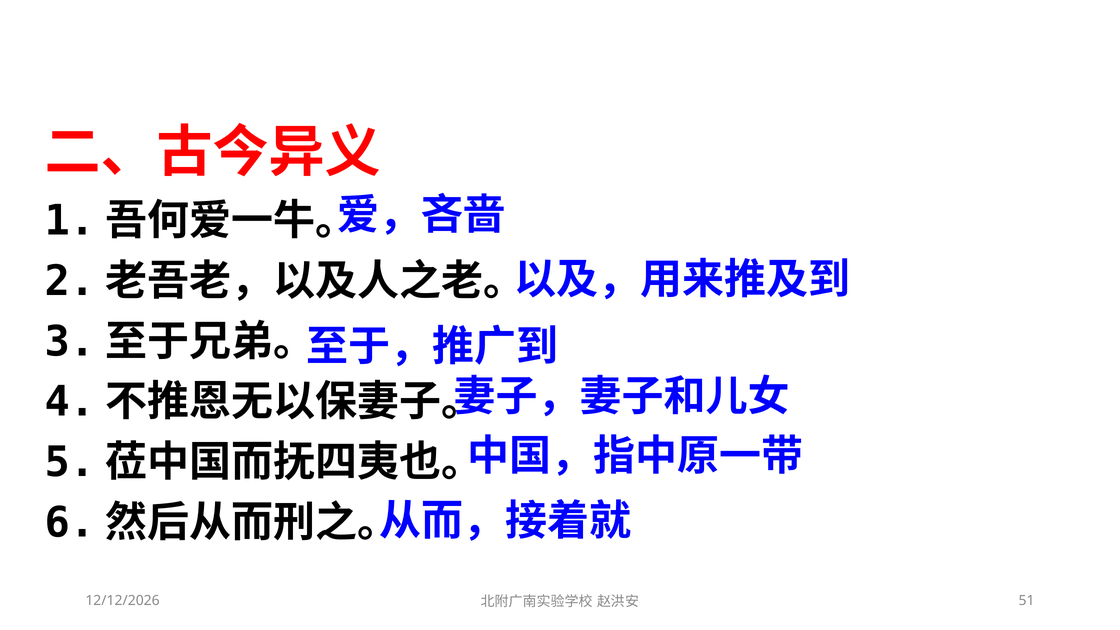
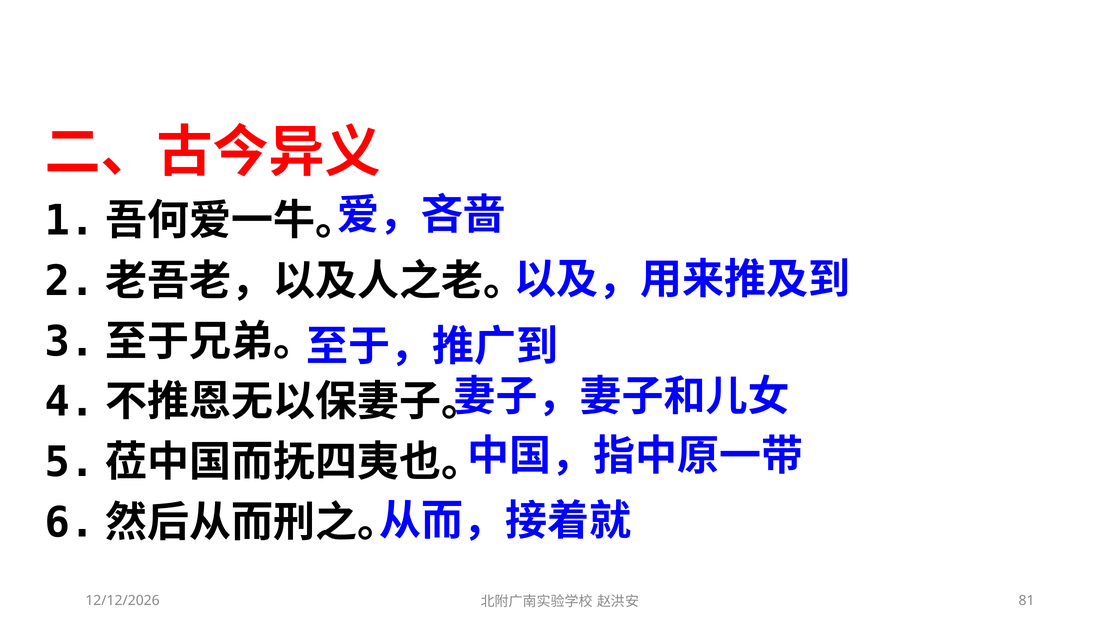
51: 51 -> 81
